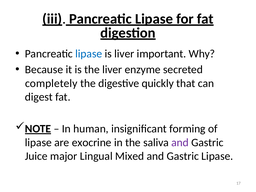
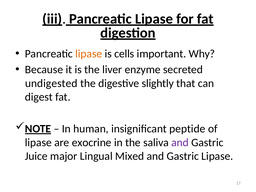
lipase at (89, 54) colour: blue -> orange
is liver: liver -> cells
completely: completely -> undigested
quickly: quickly -> slightly
forming: forming -> peptide
